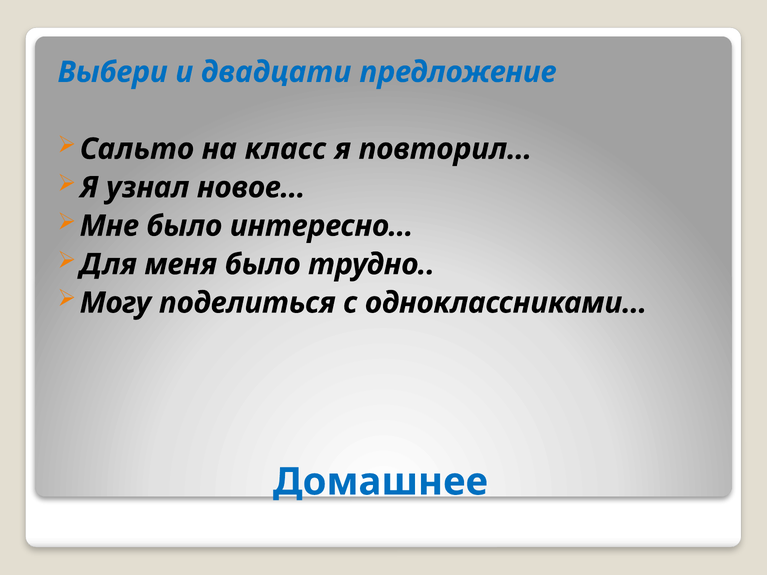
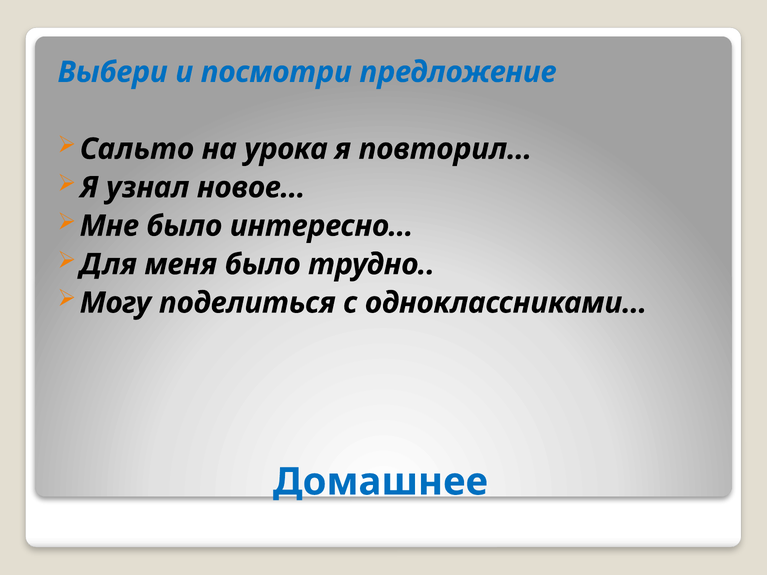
двадцати: двадцати -> посмотри
класс: класс -> урока
